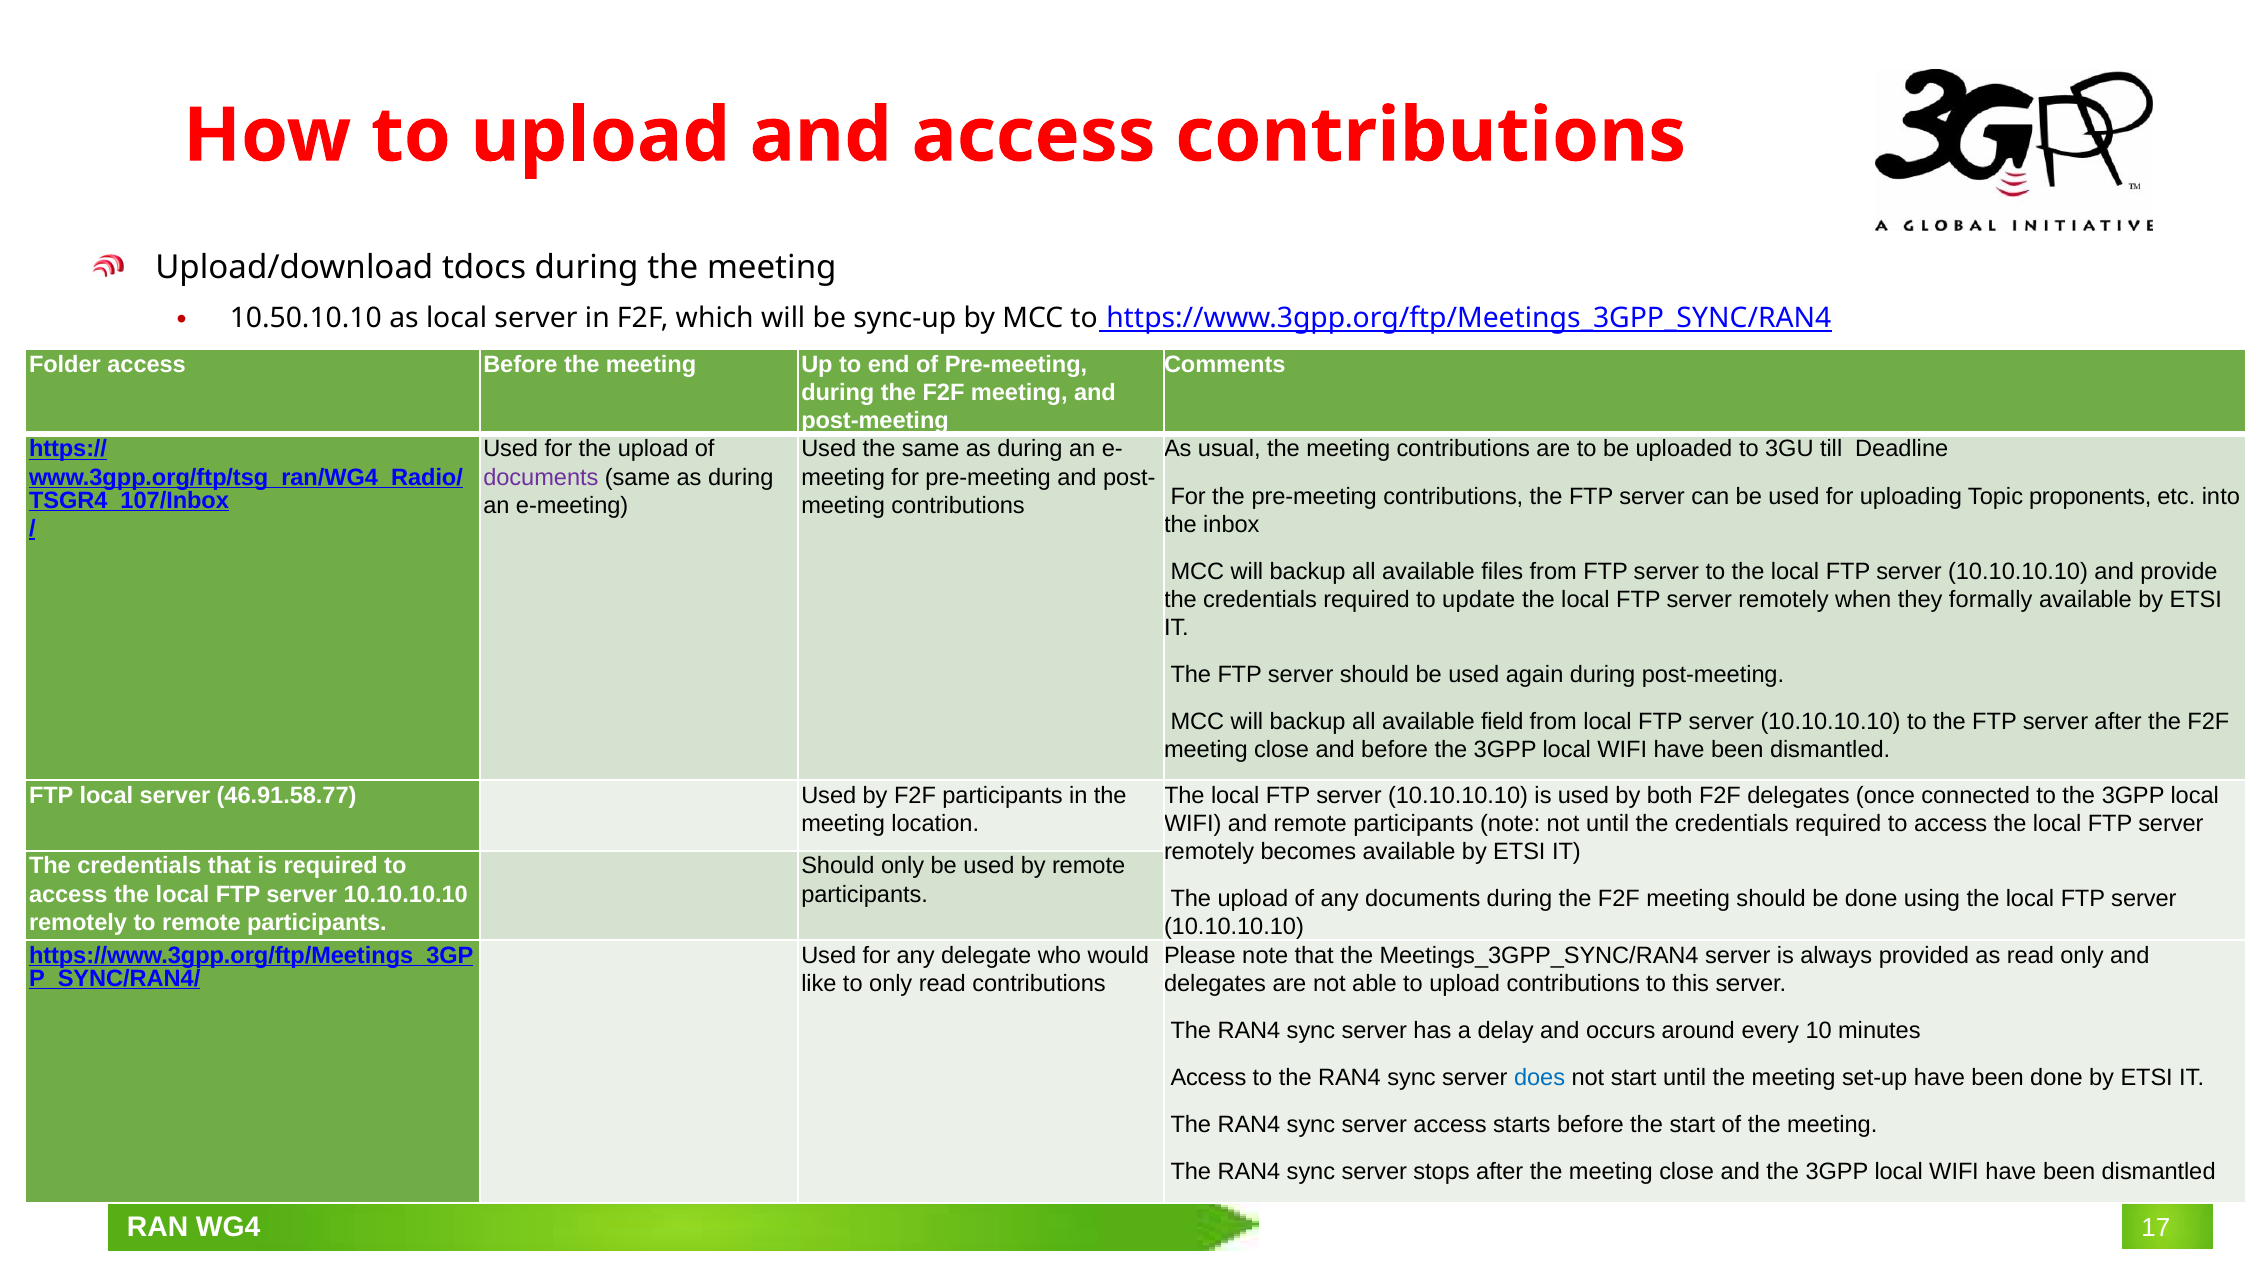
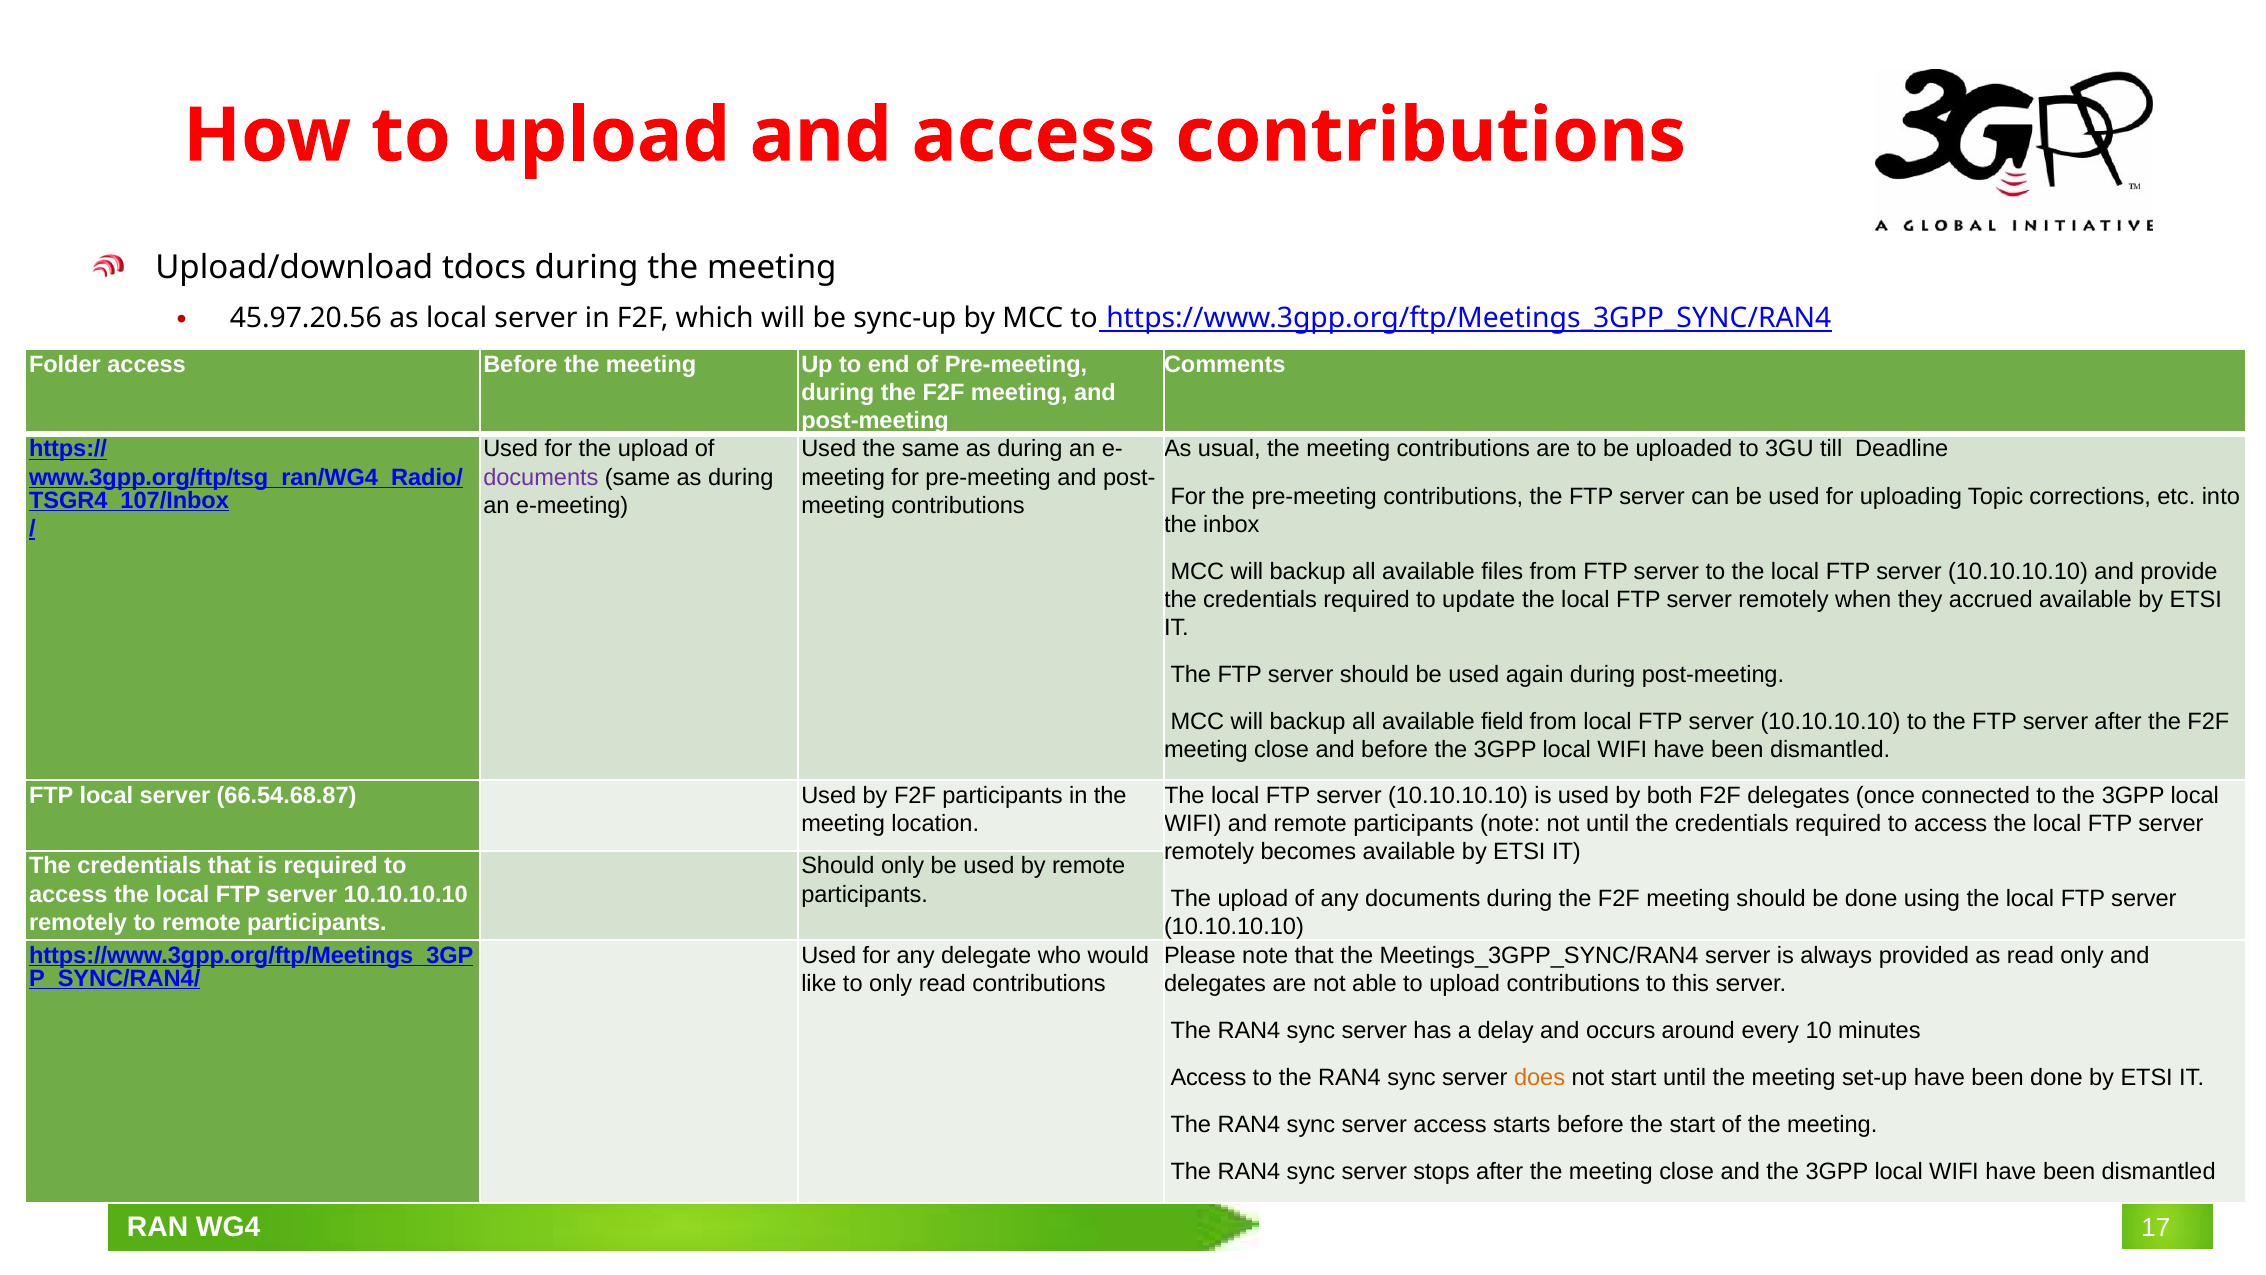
10.50.10.10: 10.50.10.10 -> 45.97.20.56
proponents: proponents -> corrections
formally: formally -> accrued
46.91.58.77: 46.91.58.77 -> 66.54.68.87
does colour: blue -> orange
